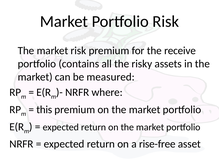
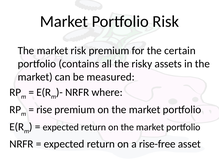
receive: receive -> certain
this: this -> rise
